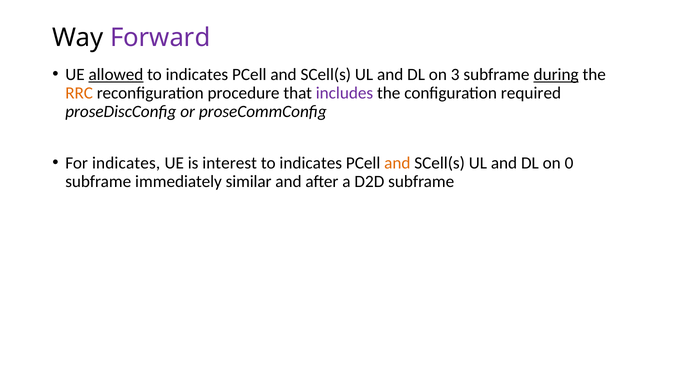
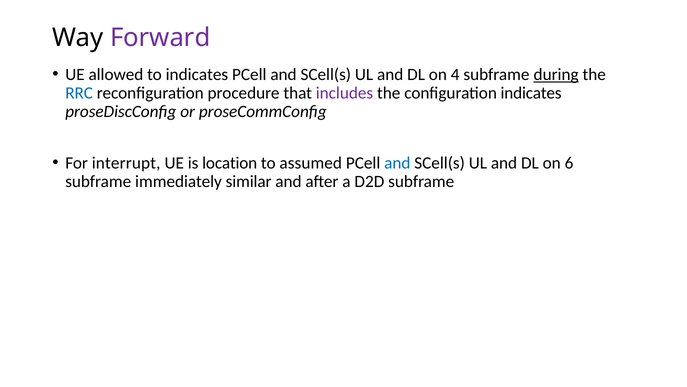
allowed underline: present -> none
3: 3 -> 4
RRC colour: orange -> blue
configuration required: required -> indicates
For indicates: indicates -> interrupt
interest: interest -> location
indicates at (311, 163): indicates -> assumed
and at (397, 163) colour: orange -> blue
0: 0 -> 6
